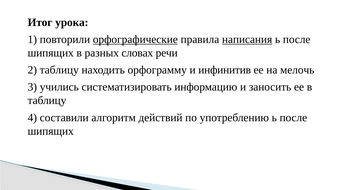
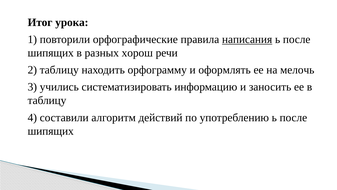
орфографические underline: present -> none
словах: словах -> хорош
инфинитив: инфинитив -> оформлять
